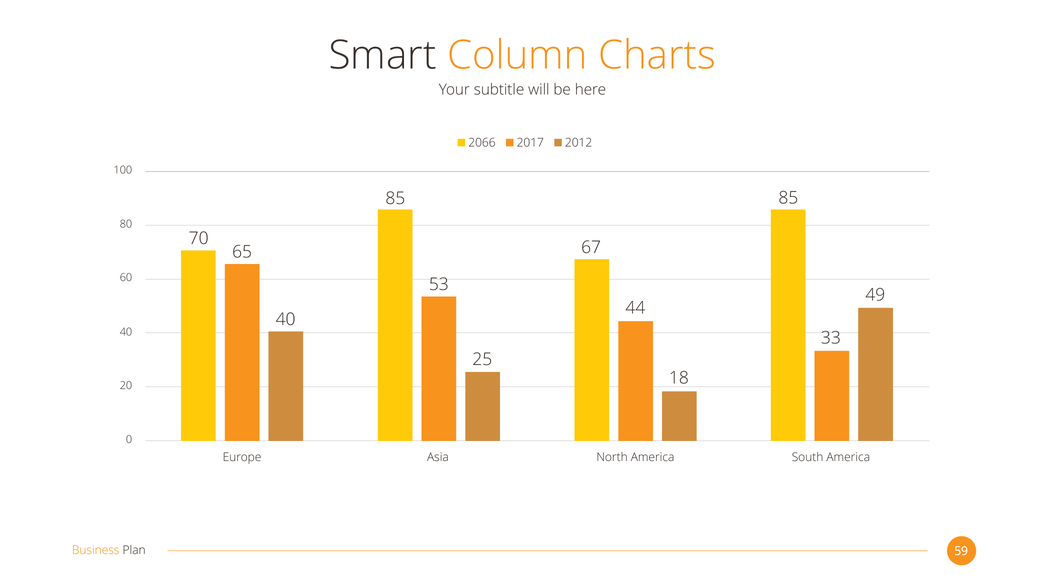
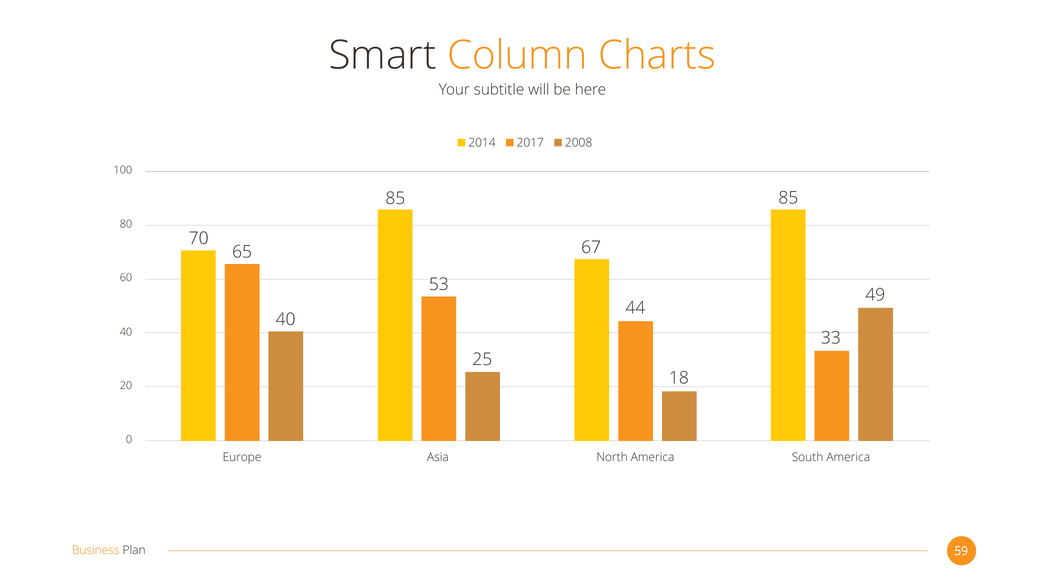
2066: 2066 -> 2014
2012: 2012 -> 2008
